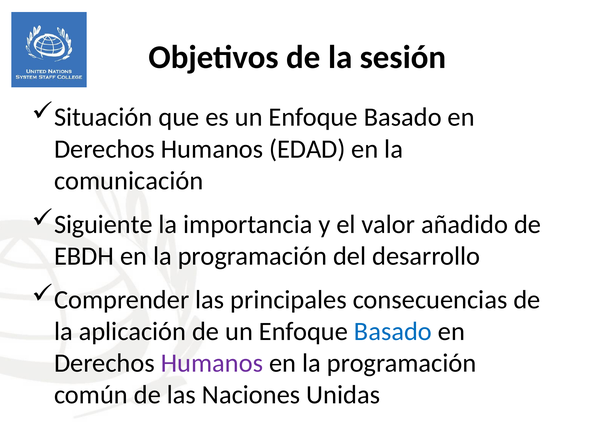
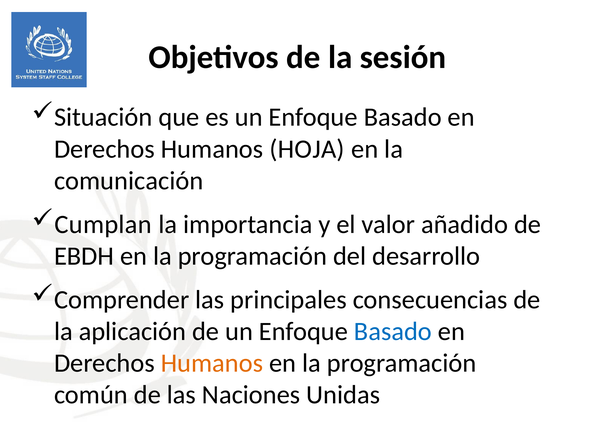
EDAD: EDAD -> HOJA
Siguiente: Siguiente -> Cumplan
Humanos at (212, 363) colour: purple -> orange
